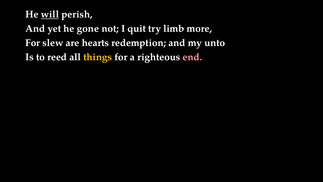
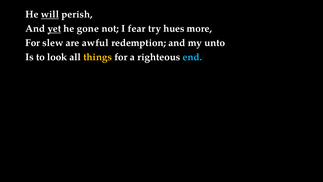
yet underline: none -> present
quit: quit -> fear
limb: limb -> hues
hearts: hearts -> awful
reed: reed -> look
end colour: pink -> light blue
